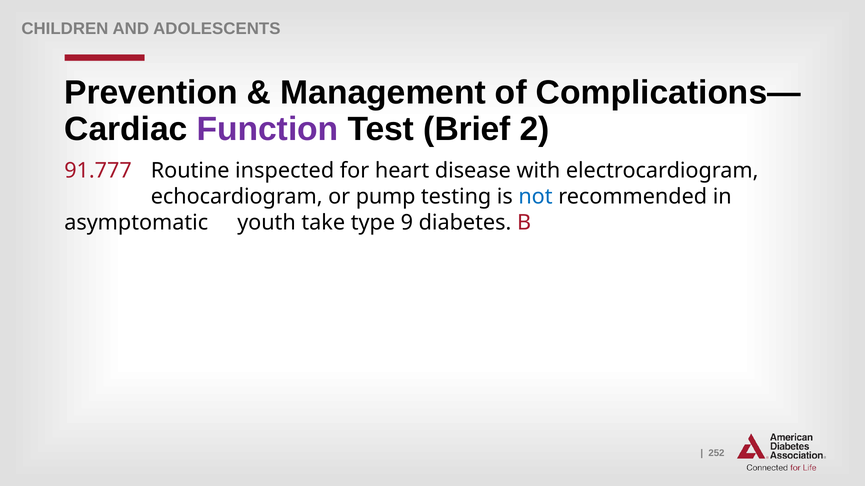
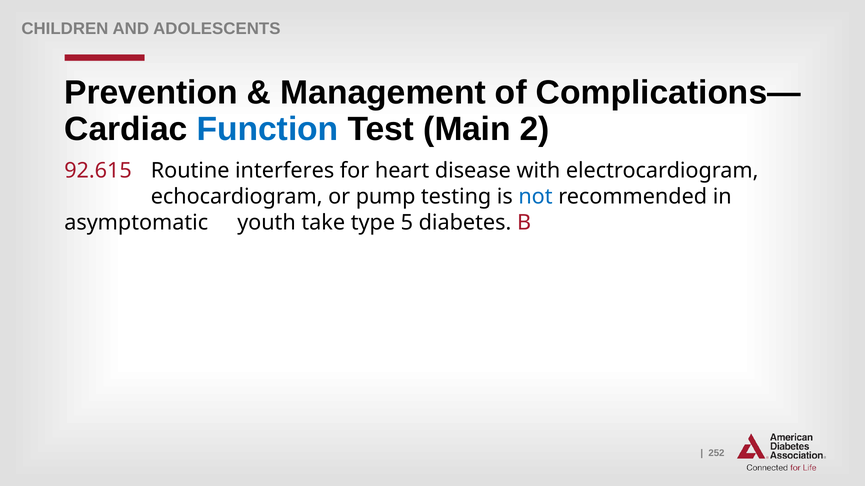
Function colour: purple -> blue
Brief: Brief -> Main
91.777: 91.777 -> 92.615
inspected: inspected -> interferes
9: 9 -> 5
